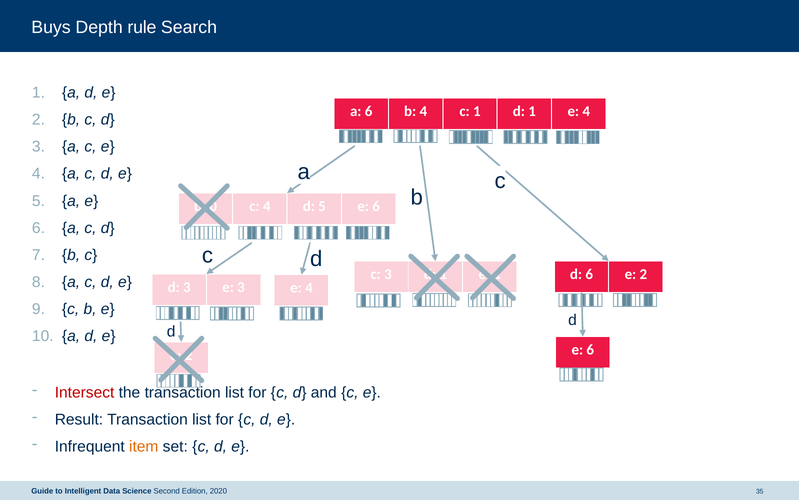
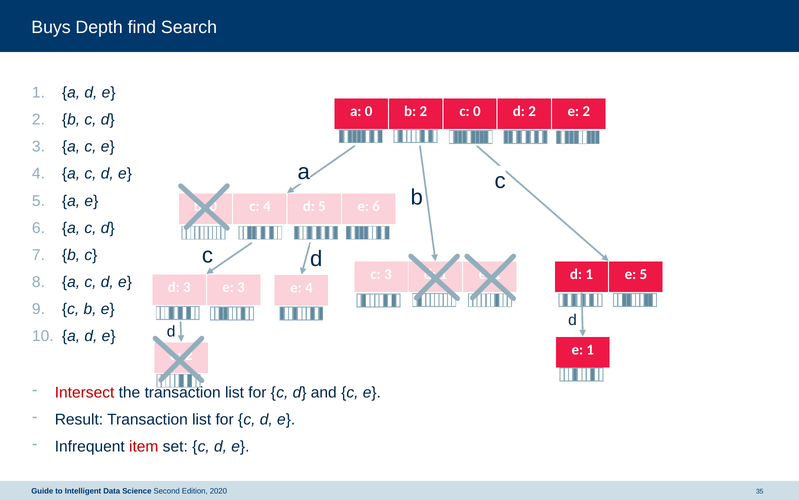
rule: rule -> find
a 6: 6 -> 0
b 4: 4 -> 2
c 1: 1 -> 0
1 at (532, 111): 1 -> 2
4 at (586, 111): 4 -> 2
6 at (589, 274): 6 -> 1
2 at (643, 274): 2 -> 5
6 at (590, 349): 6 -> 1
item colour: orange -> red
